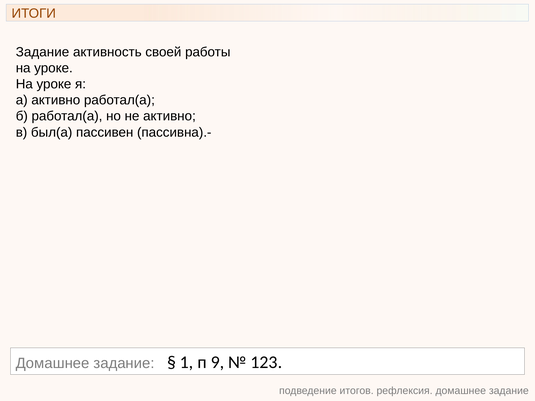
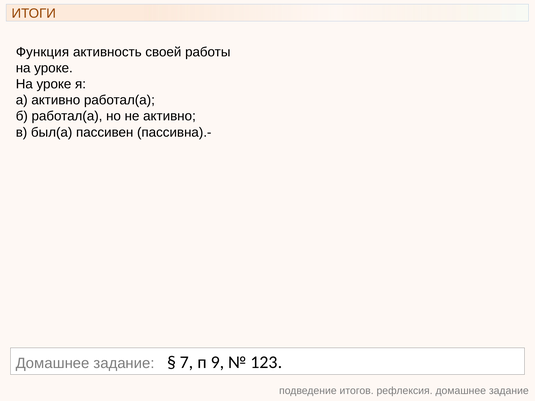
Задание at (42, 52): Задание -> Функция
1: 1 -> 7
